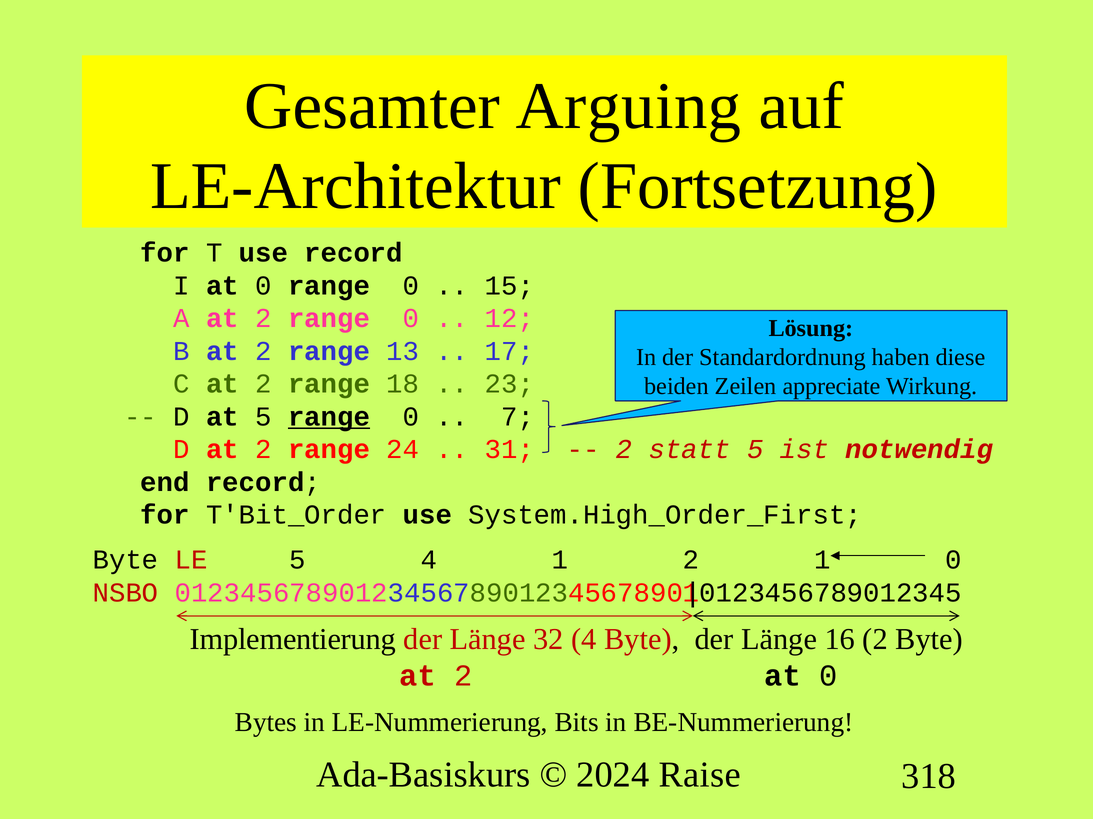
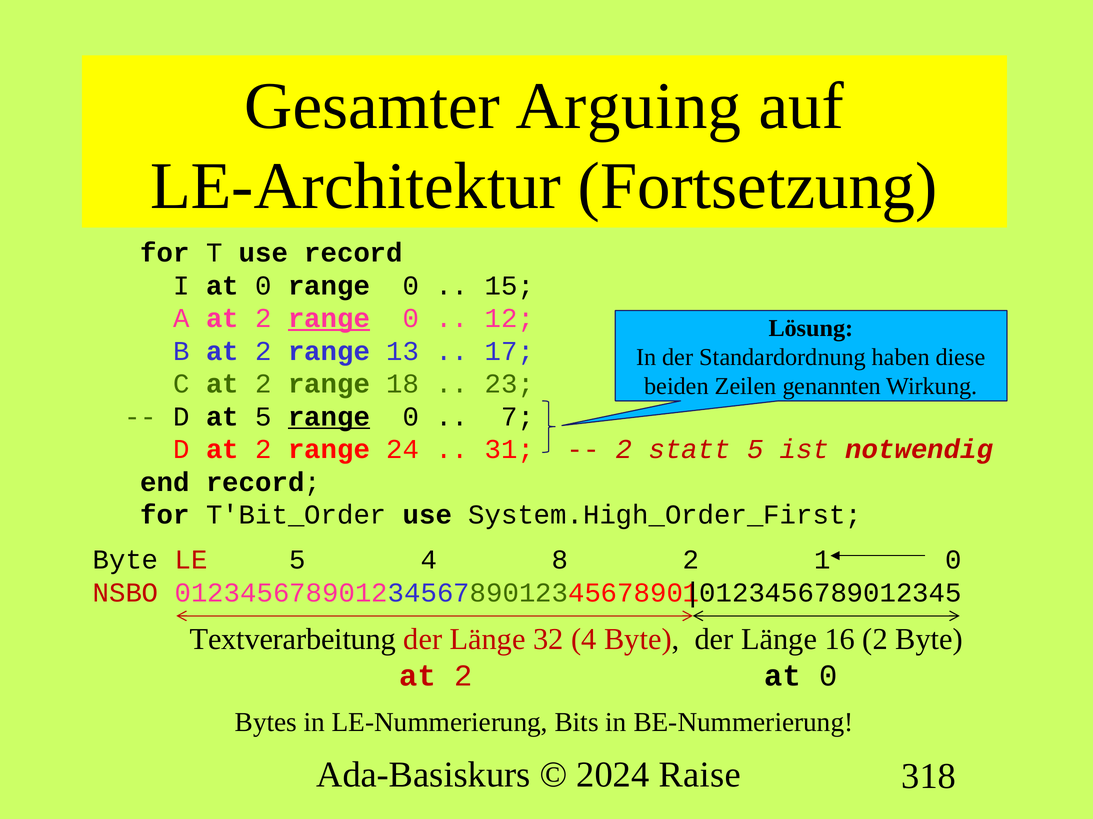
range at (329, 319) underline: none -> present
appreciate: appreciate -> genannten
4 1: 1 -> 8
Implementierung: Implementierung -> Textverarbeitung
